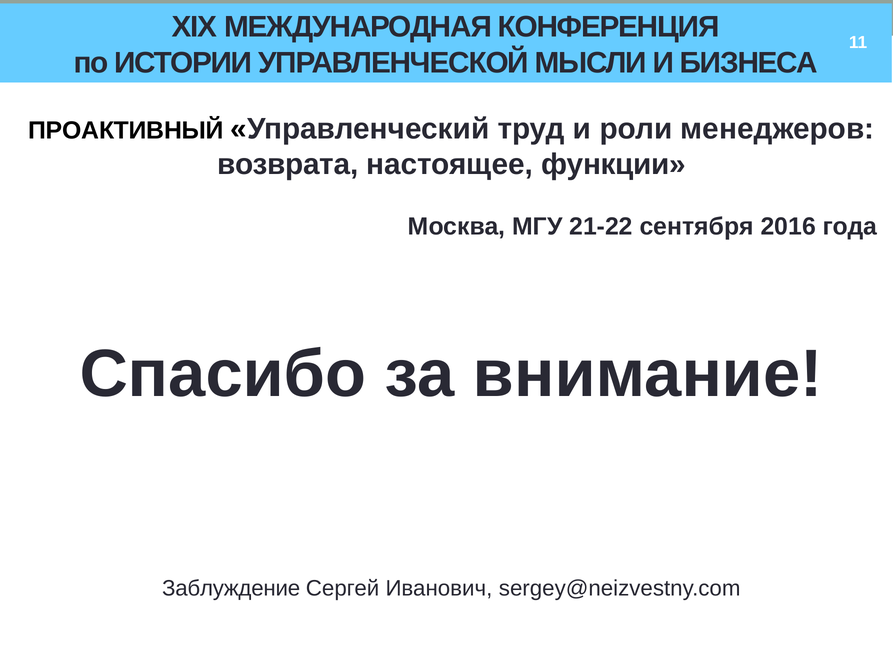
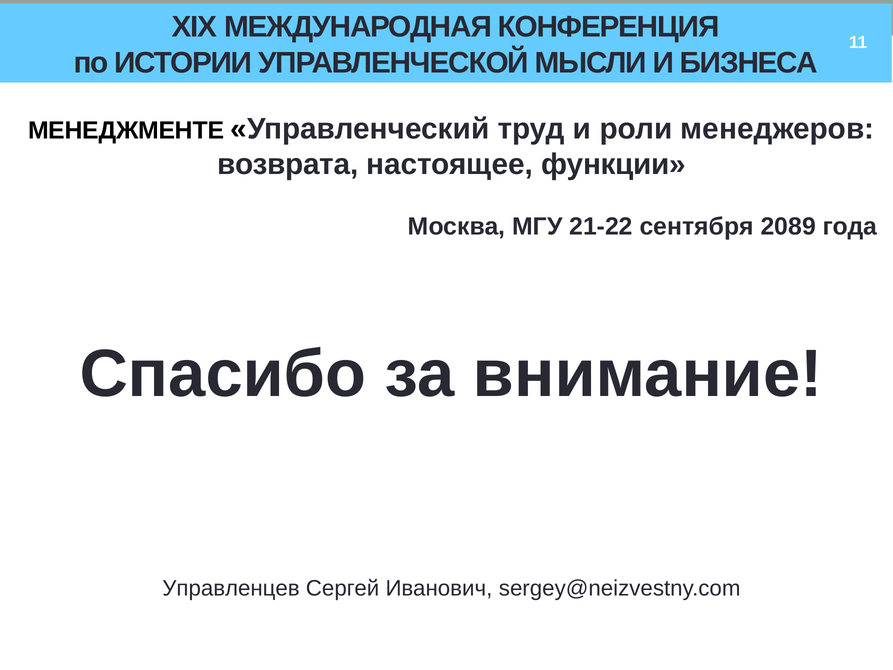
ПРОАКТИВНЫЙ: ПРОАКТИВНЫЙ -> МЕНЕДЖМЕНТЕ
2016: 2016 -> 2089
Заблуждение: Заблуждение -> Управленцев
